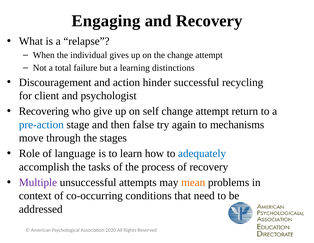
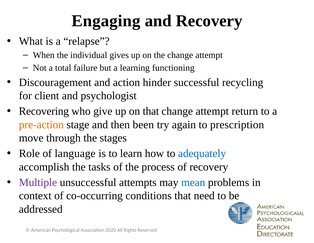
distinctions: distinctions -> functioning
on self: self -> that
pre-action colour: blue -> orange
false: false -> been
mechanisms: mechanisms -> prescription
mean colour: orange -> blue
